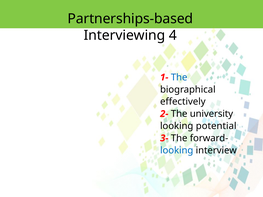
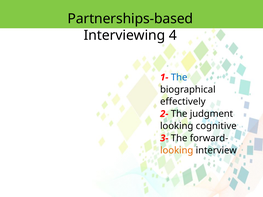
university: university -> judgment
potential: potential -> cognitive
looking at (177, 151) colour: blue -> orange
